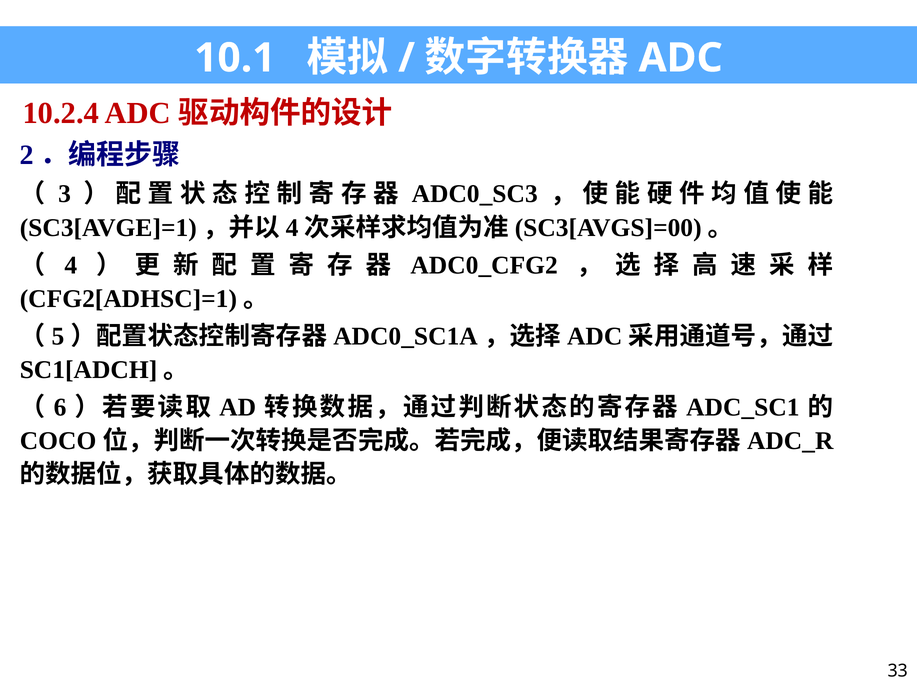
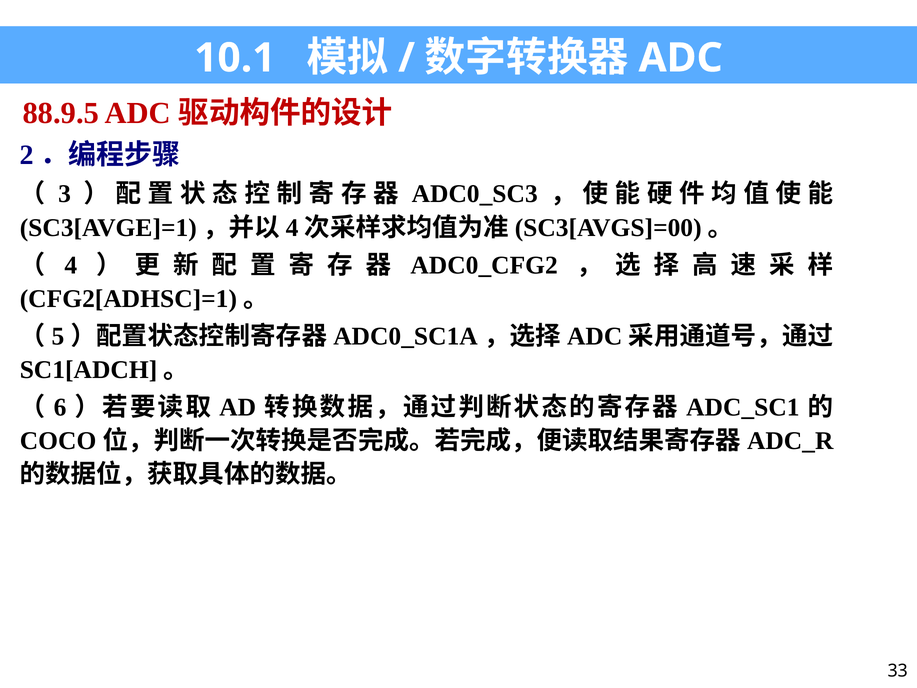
10.2.4: 10.2.4 -> 88.9.5
